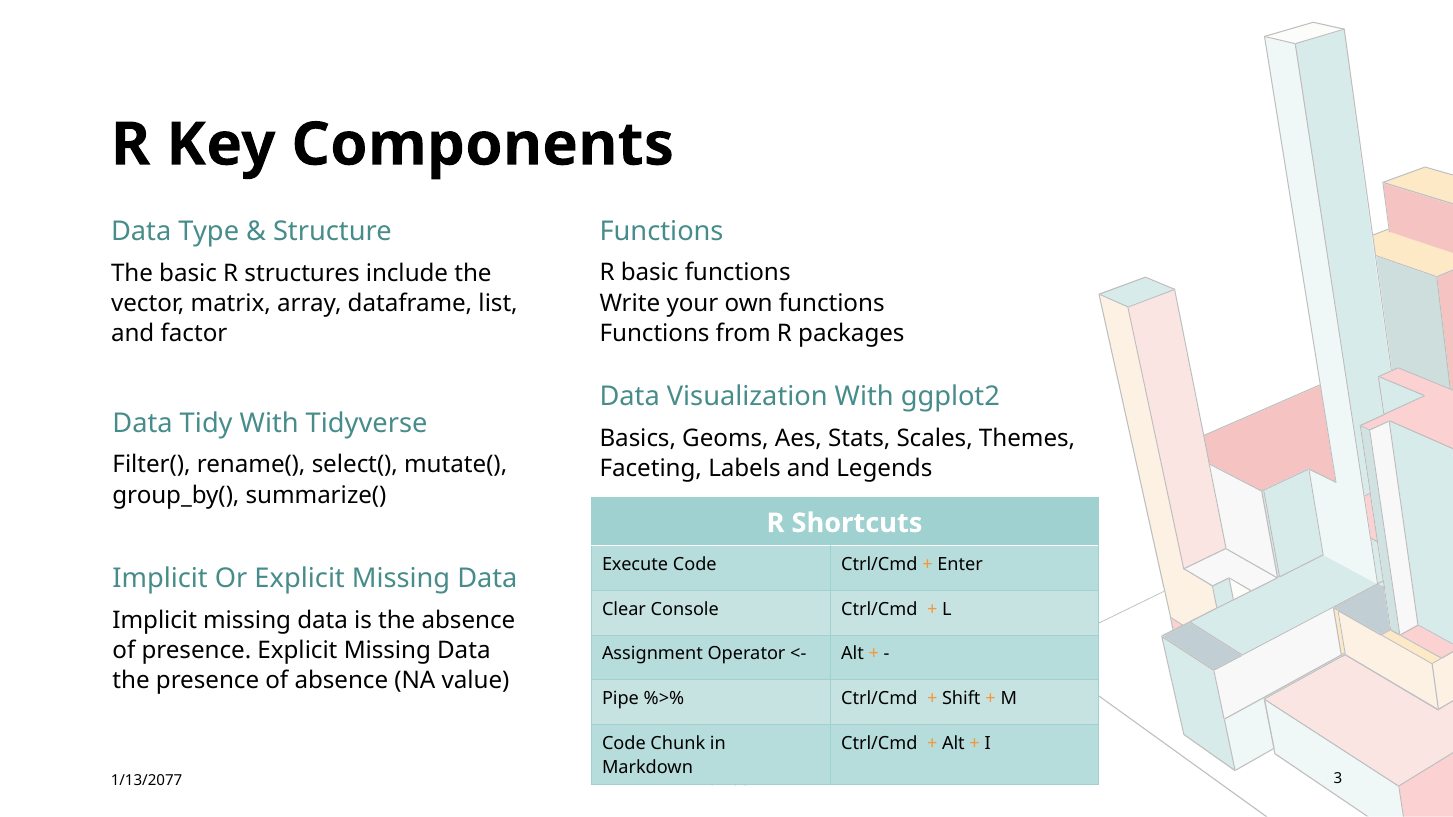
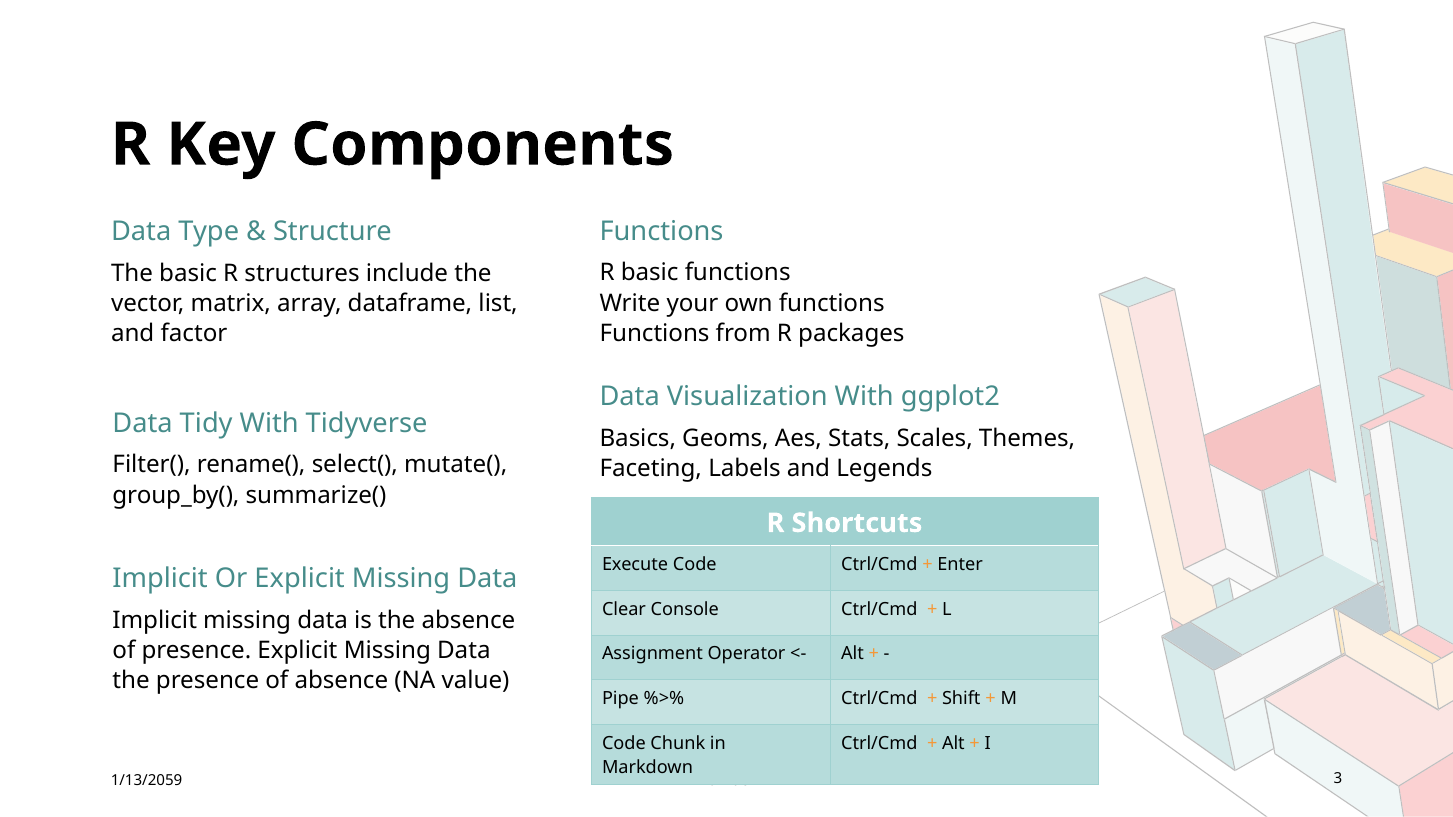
1/13/2077: 1/13/2077 -> 1/13/2059
